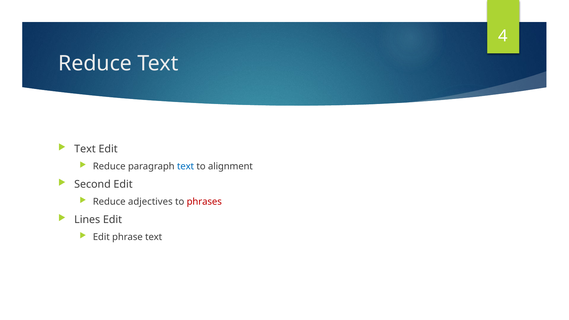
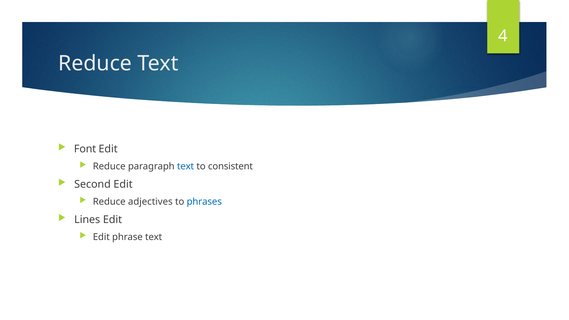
Text at (85, 149): Text -> Font
alignment: alignment -> consistent
phrases colour: red -> blue
